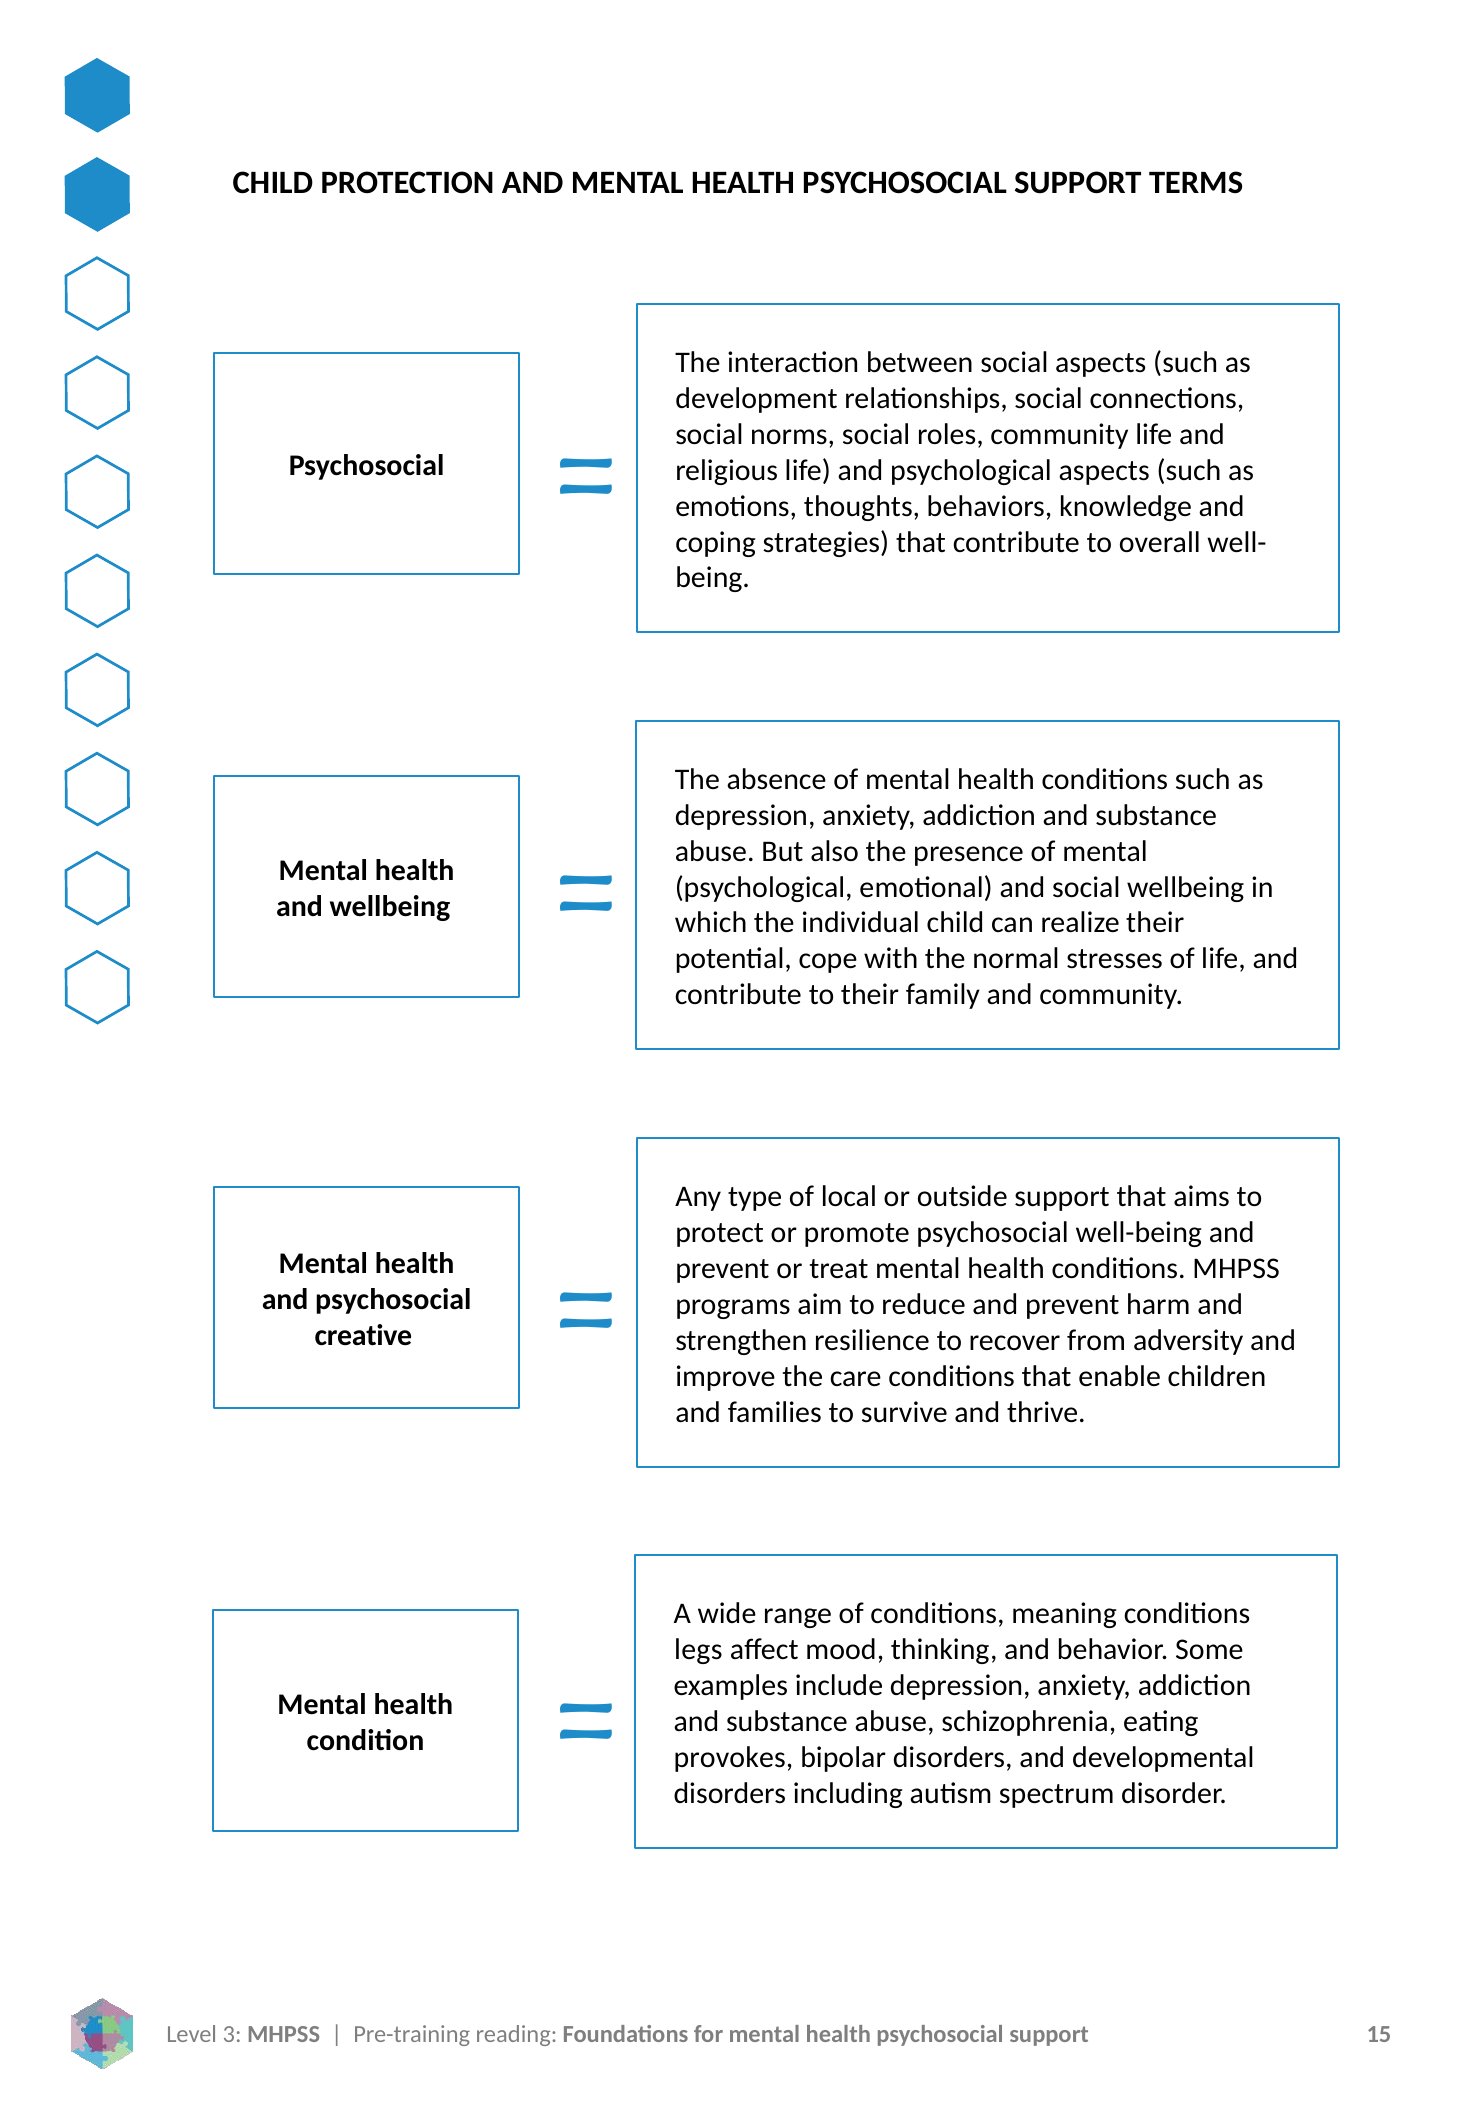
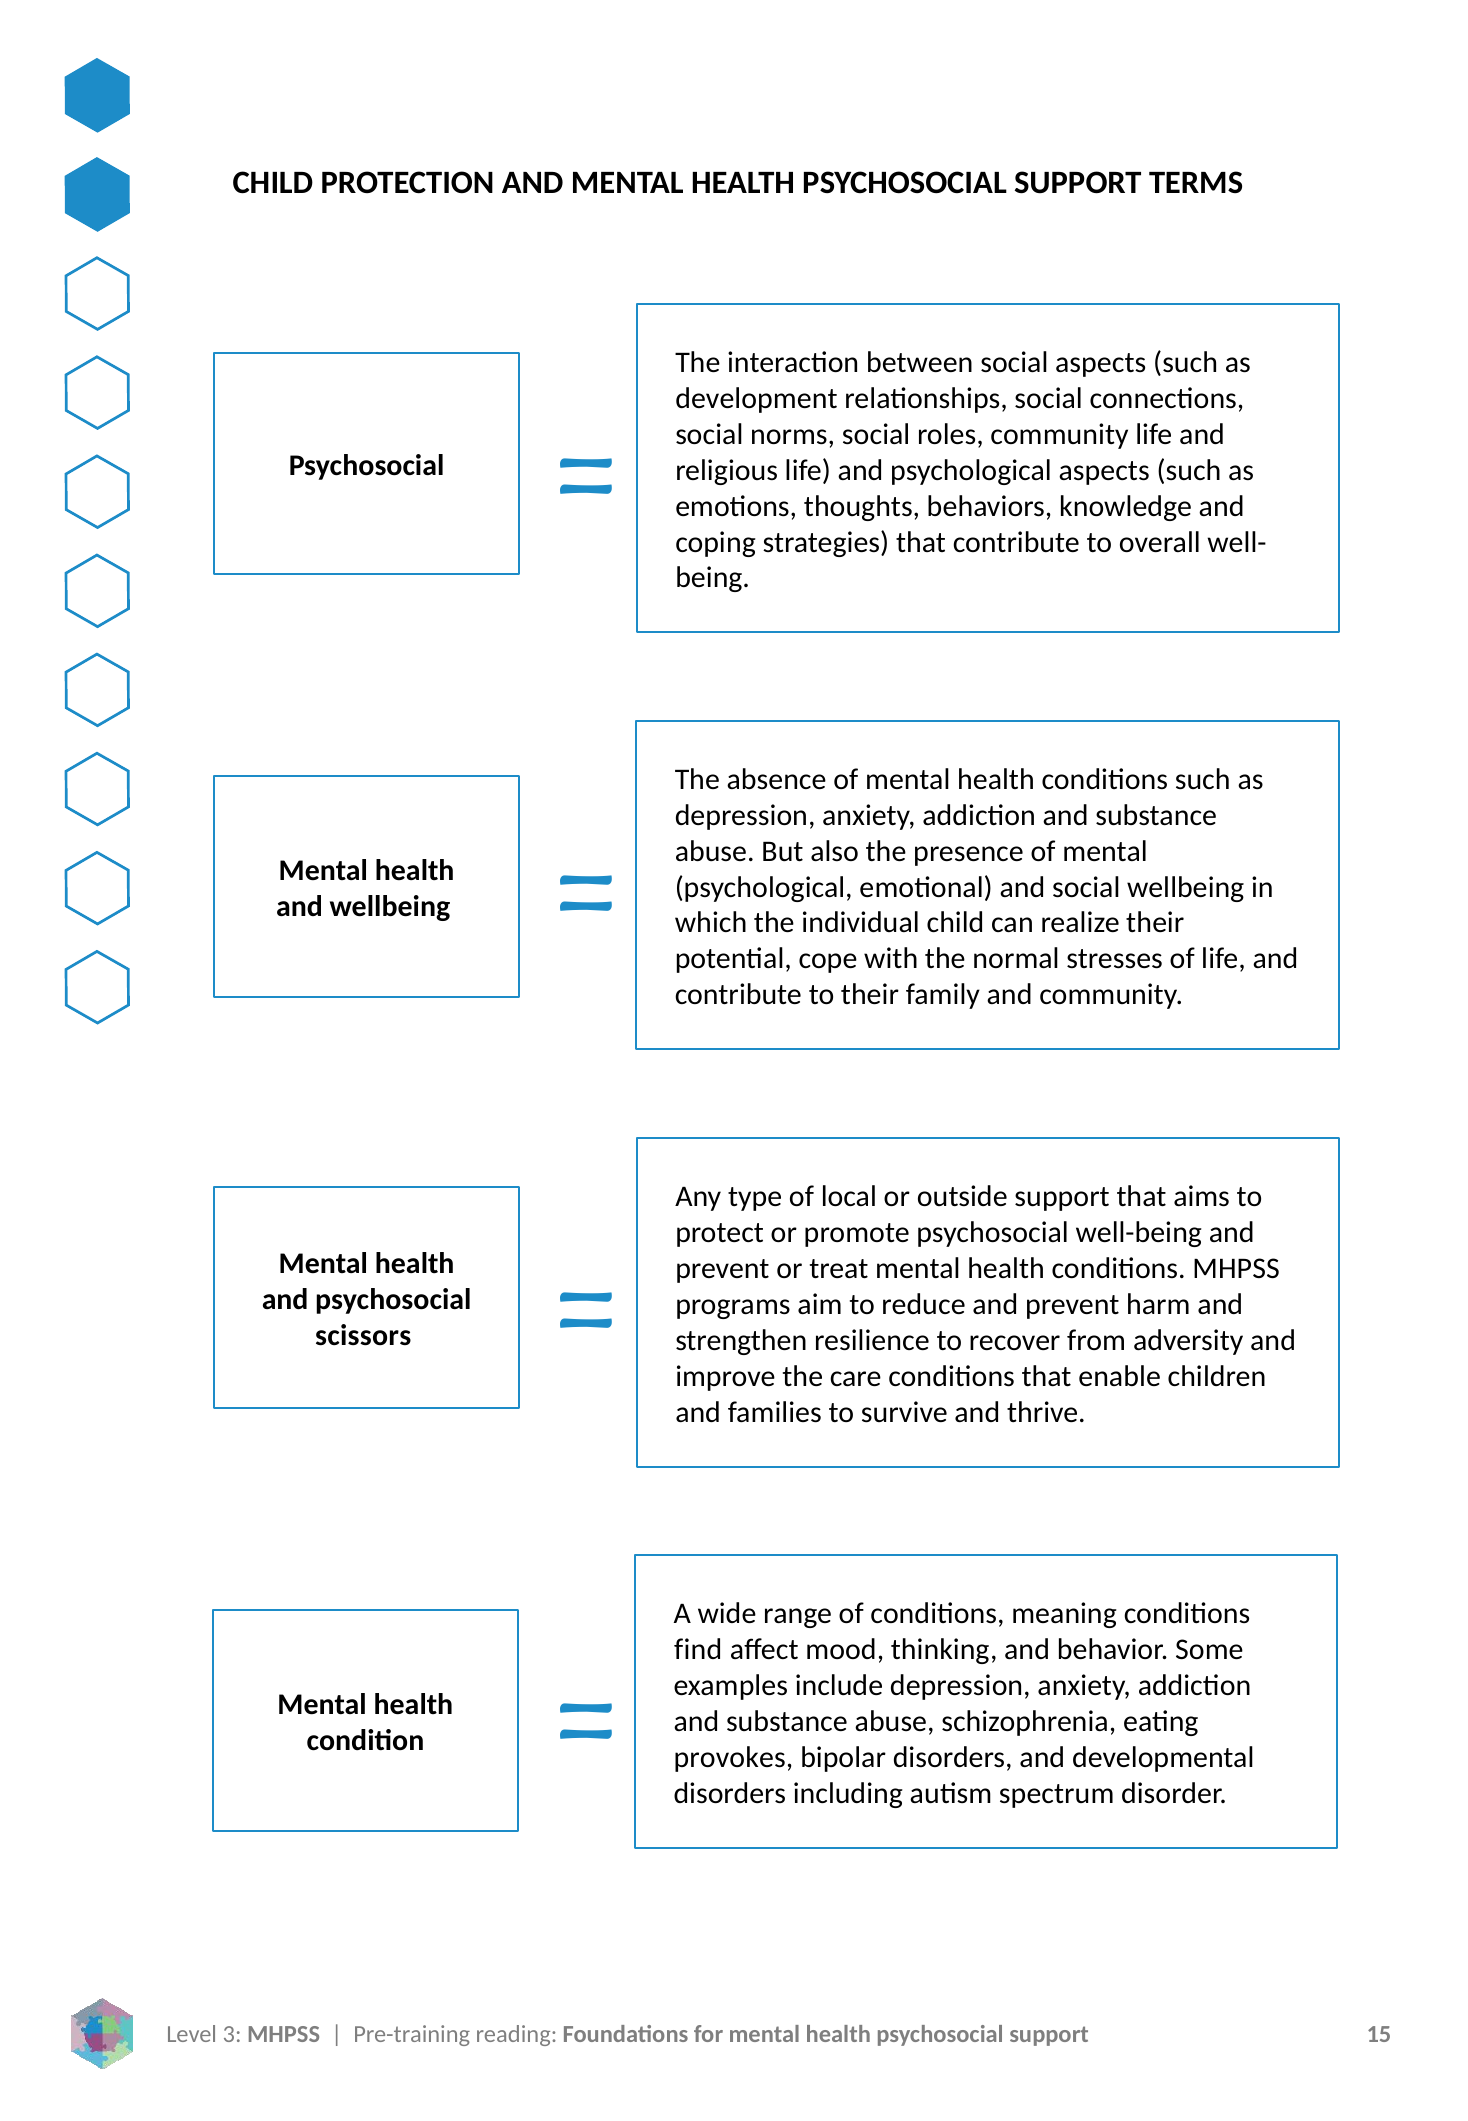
creative: creative -> scissors
legs: legs -> find
